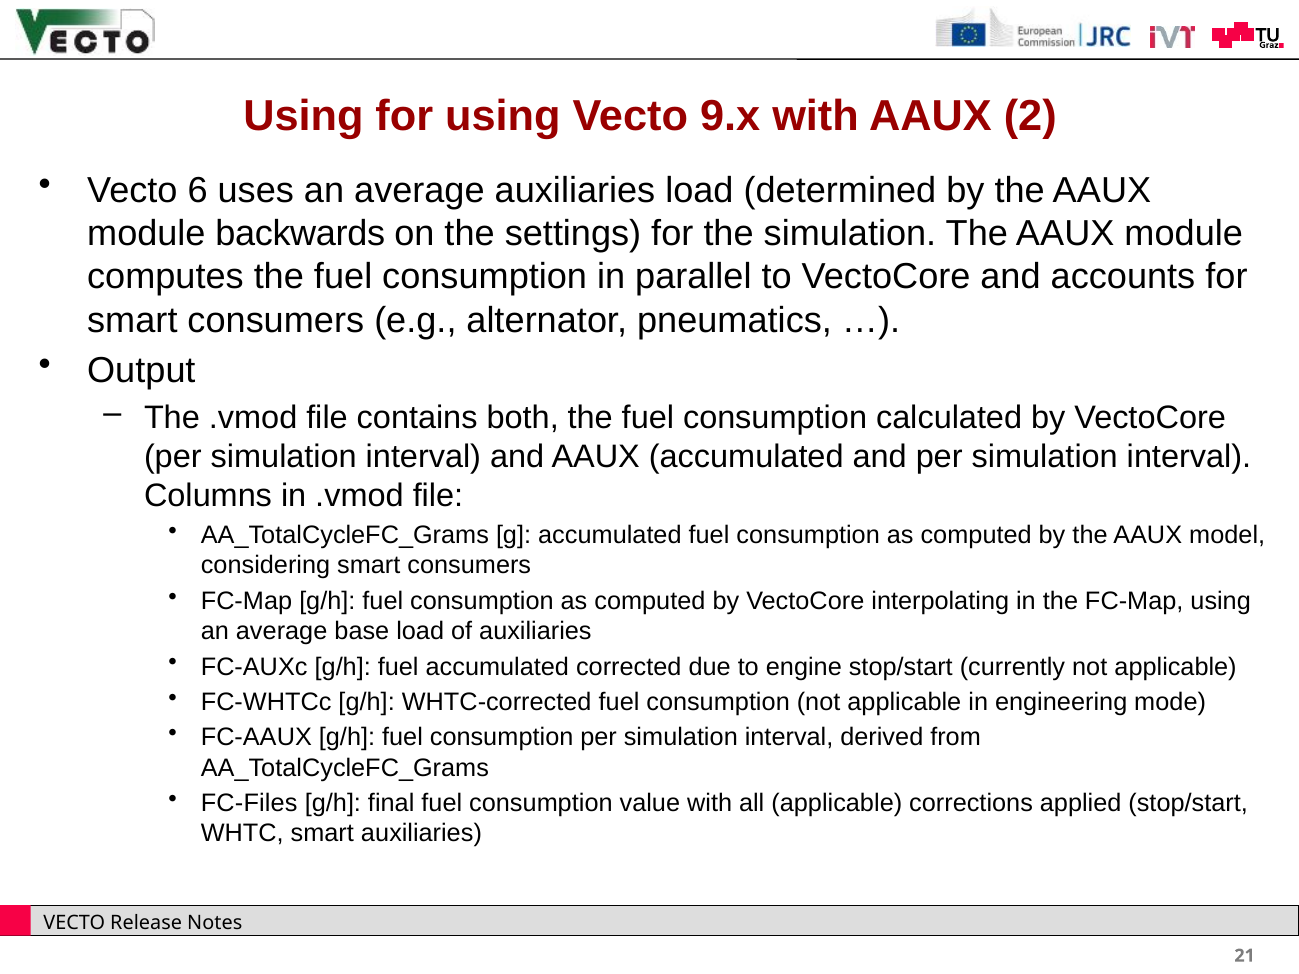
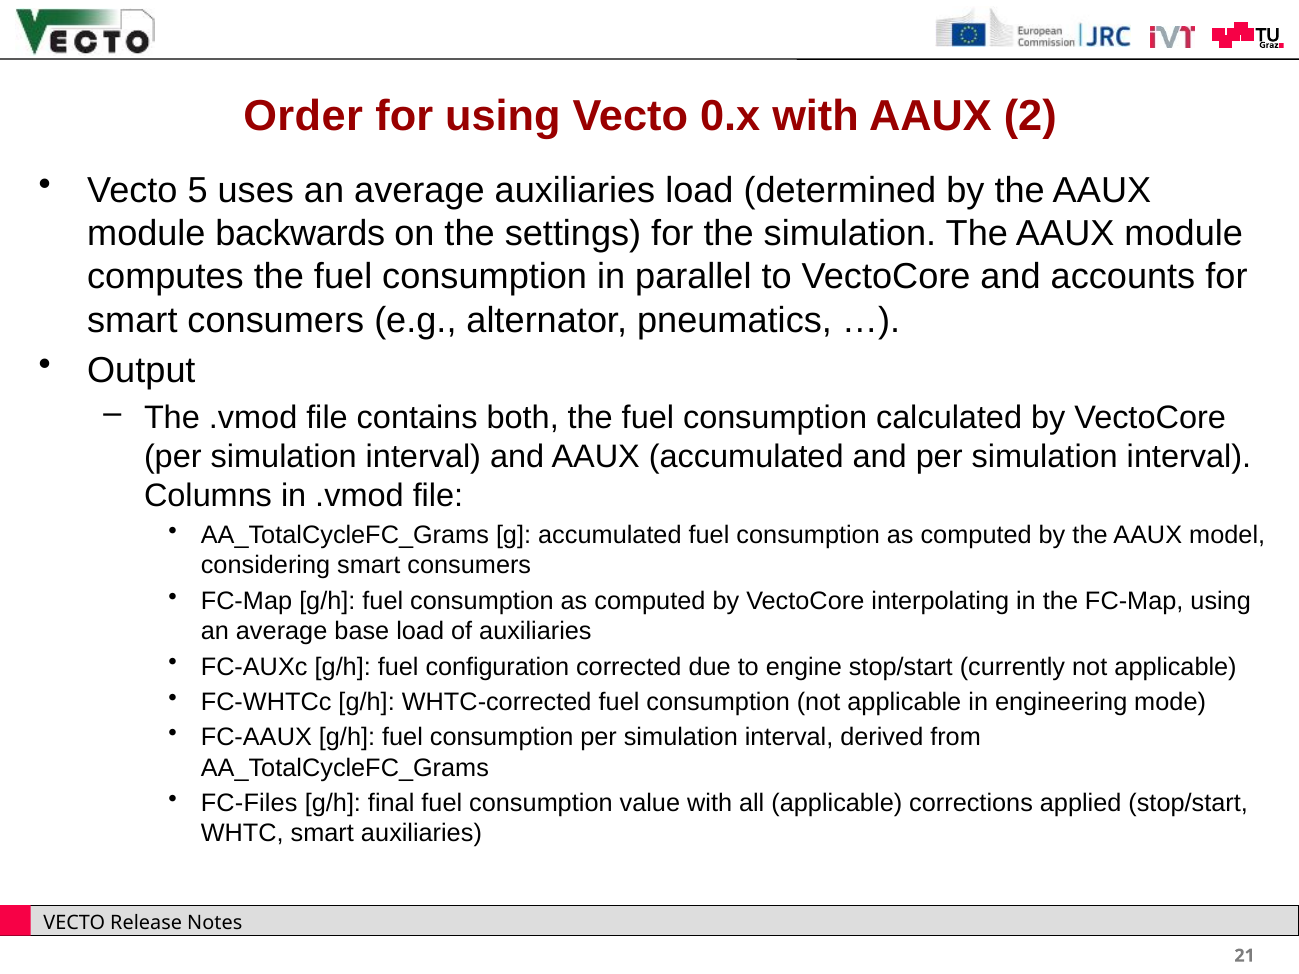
Using at (303, 117): Using -> Order
9.x: 9.x -> 0.x
6: 6 -> 5
fuel accumulated: accumulated -> configuration
